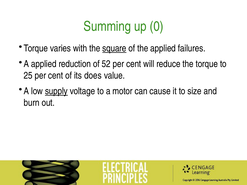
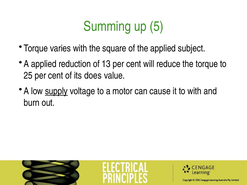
0: 0 -> 5
square underline: present -> none
failures: failures -> subject
52: 52 -> 13
to size: size -> with
